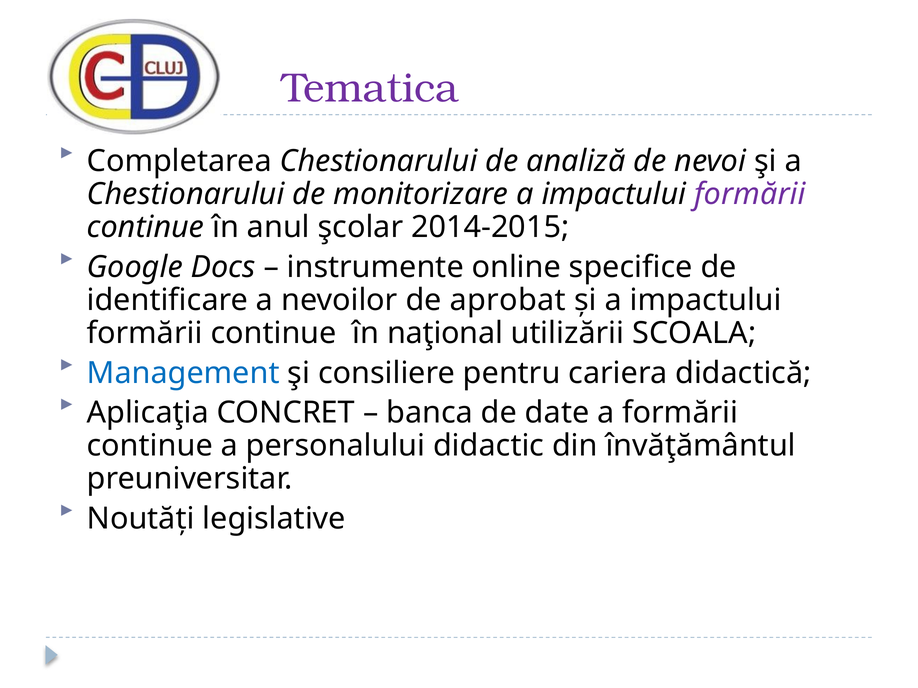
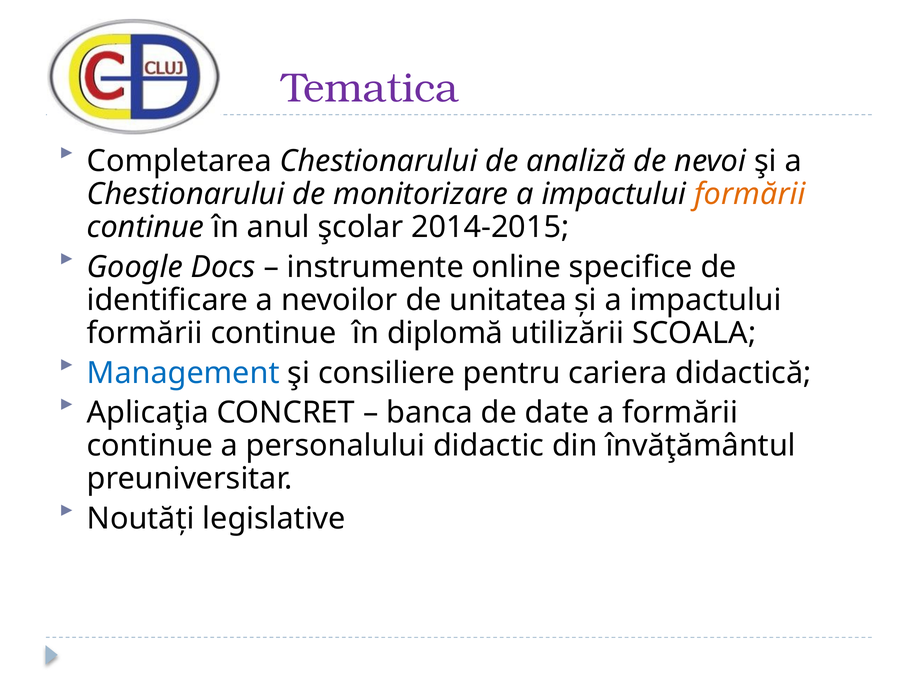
formării at (750, 194) colour: purple -> orange
aprobat: aprobat -> unitatea
naţional: naţional -> diplomă
